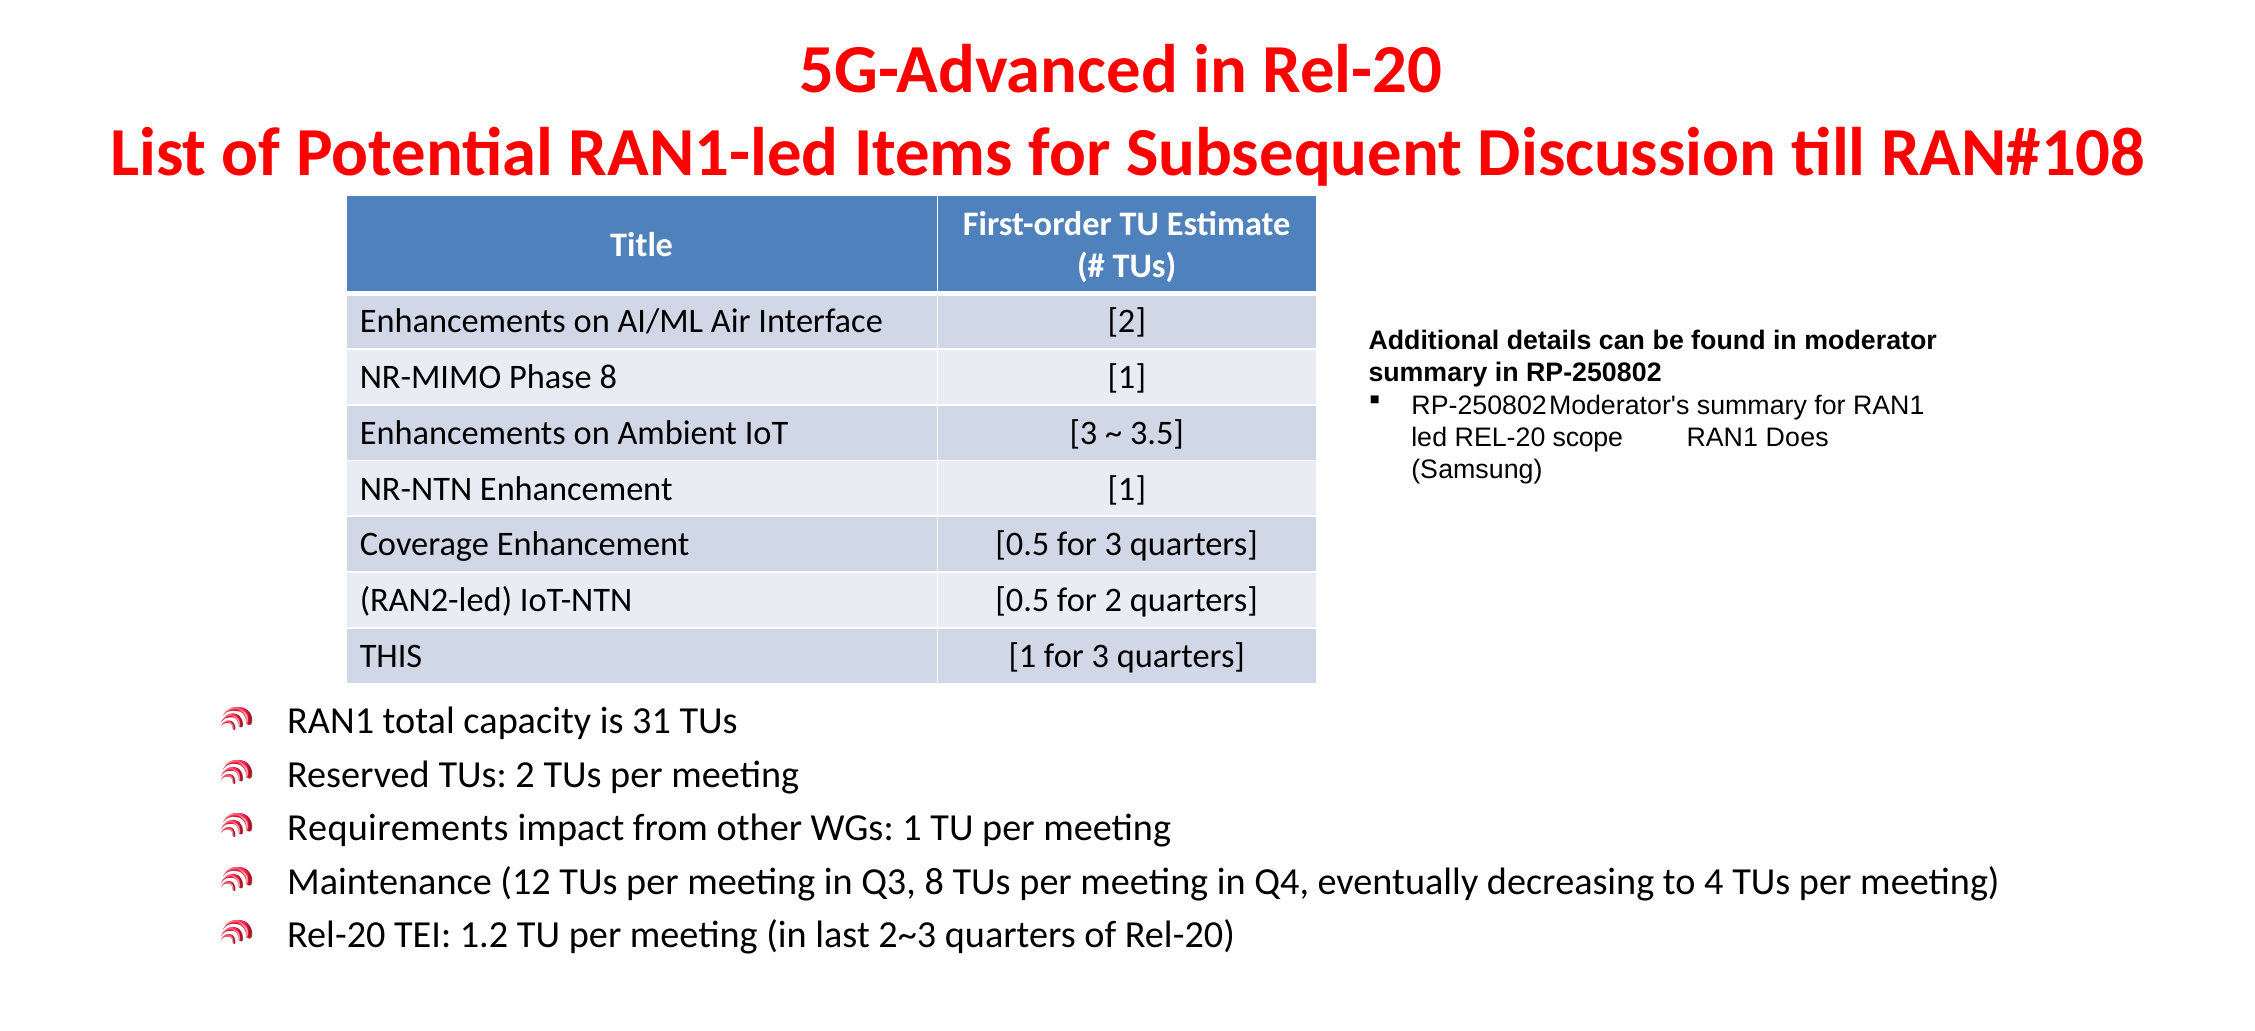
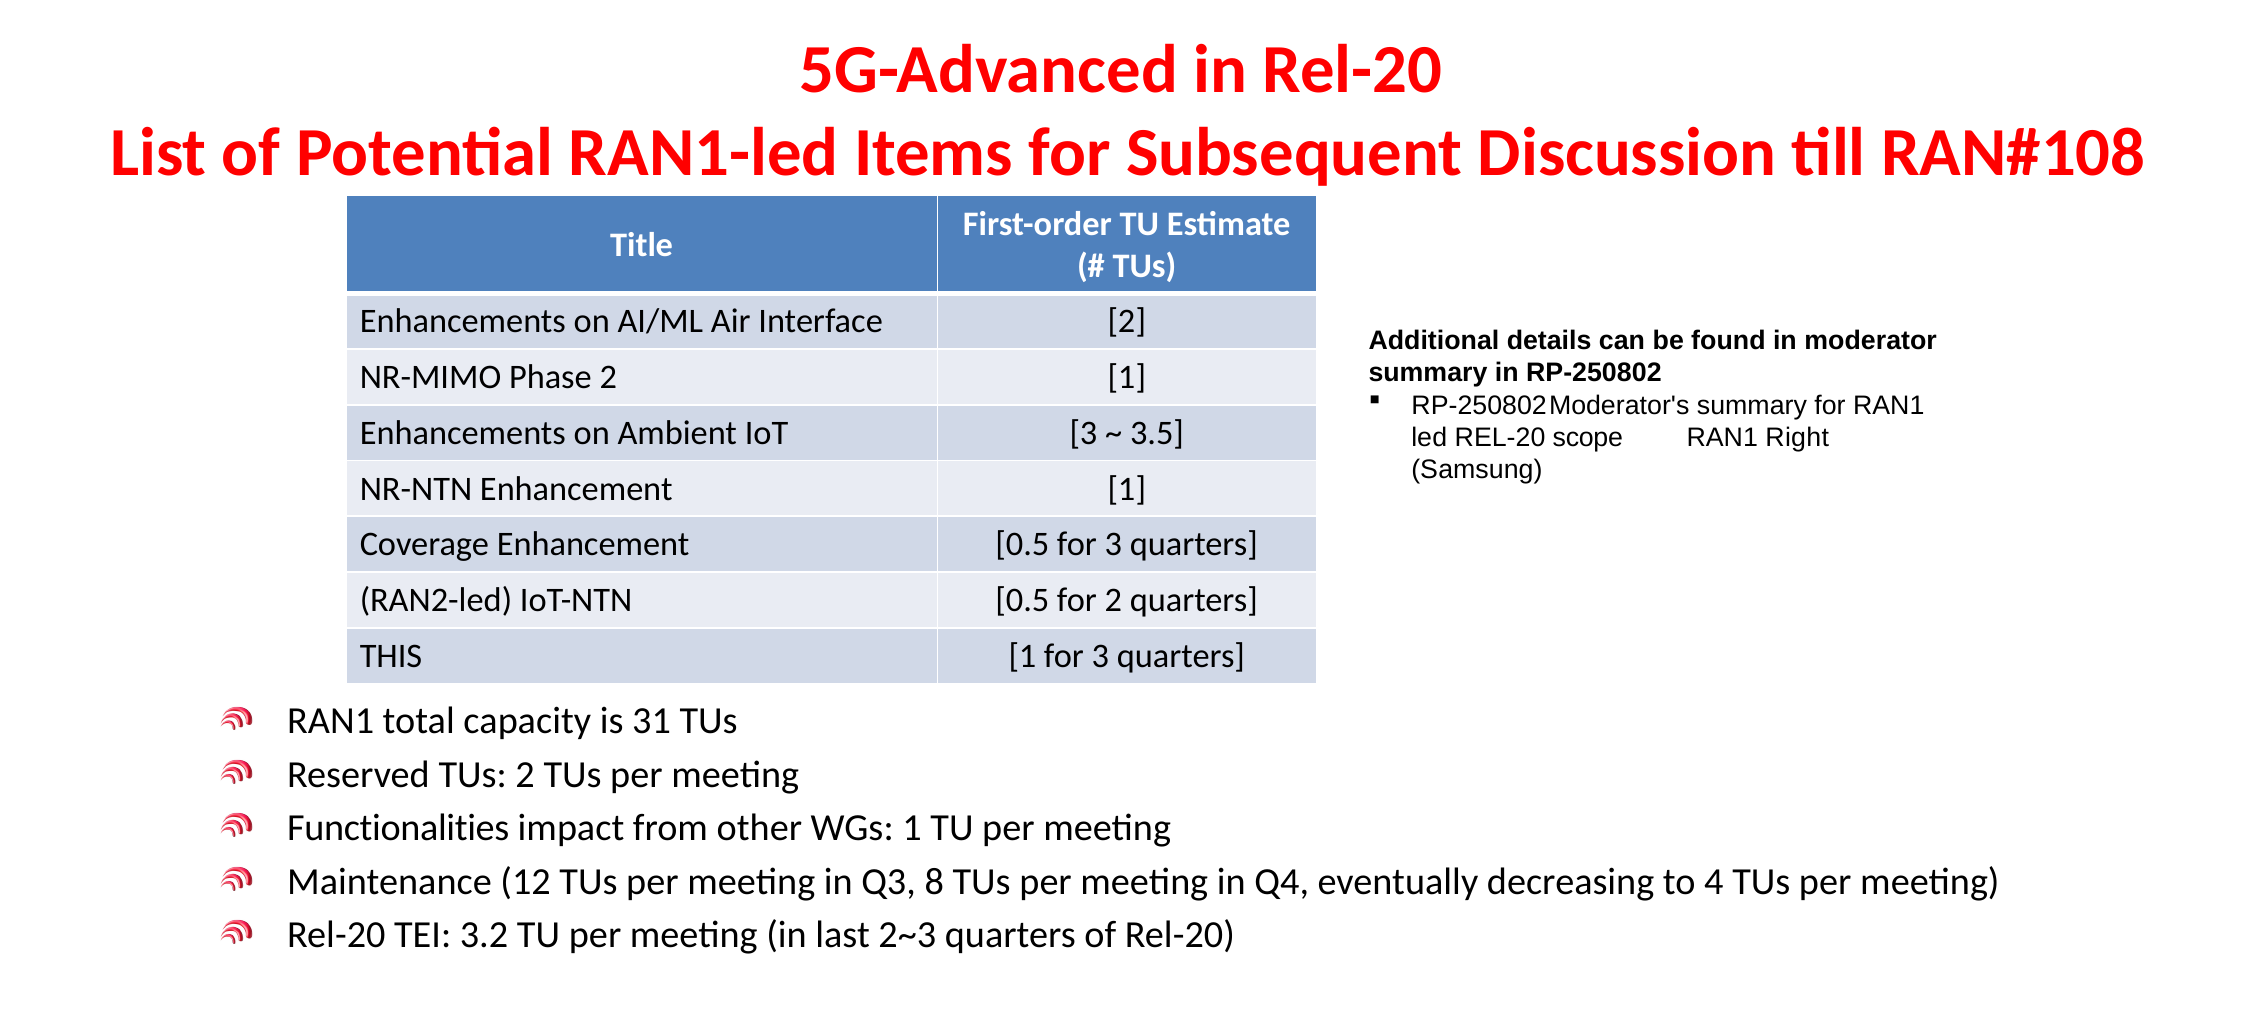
Phase 8: 8 -> 2
Does: Does -> Right
Requirements: Requirements -> Functionalities
1.2: 1.2 -> 3.2
